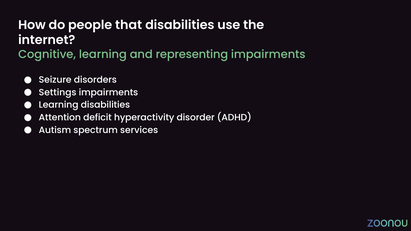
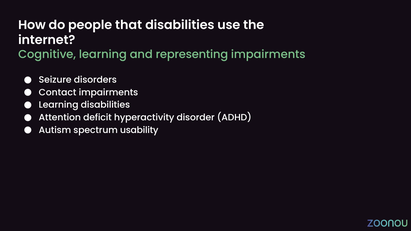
Settings: Settings -> Contact
services: services -> usability
